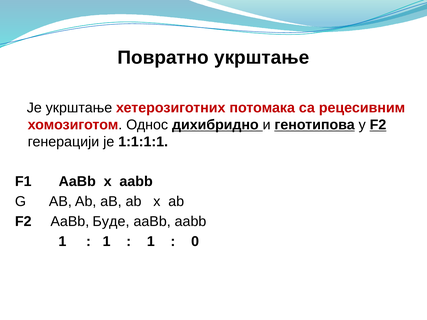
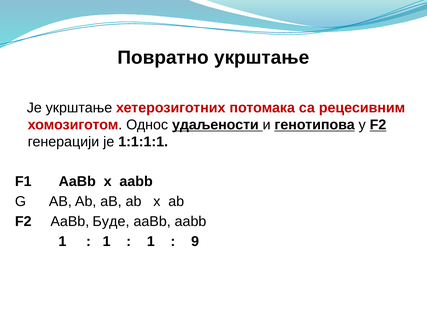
дихибридно: дихибридно -> удаљености
0: 0 -> 9
